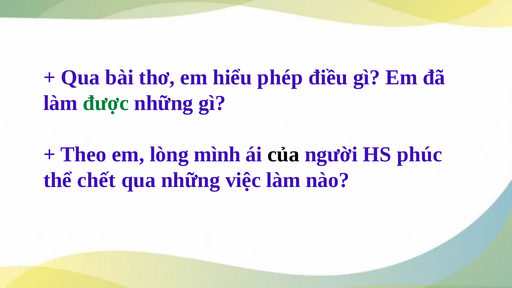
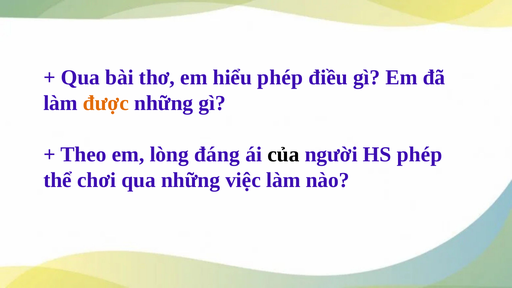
được colour: green -> orange
mình: mình -> đáng
HS phúc: phúc -> phép
chết: chết -> chơi
